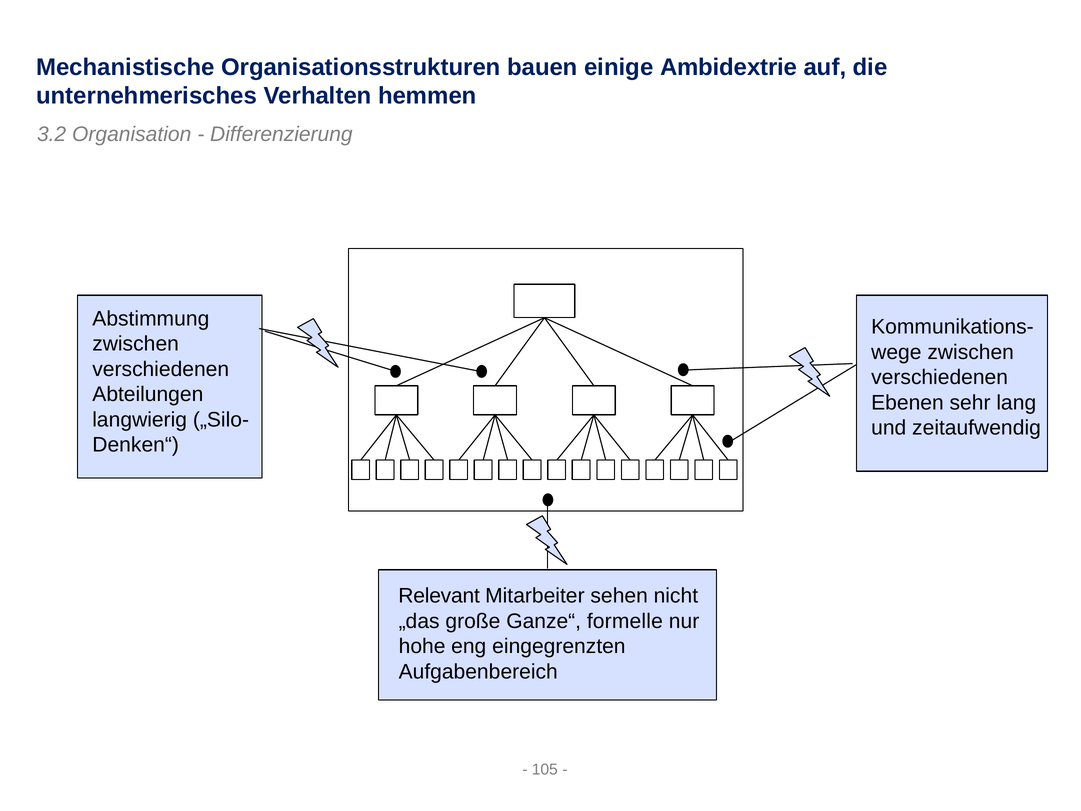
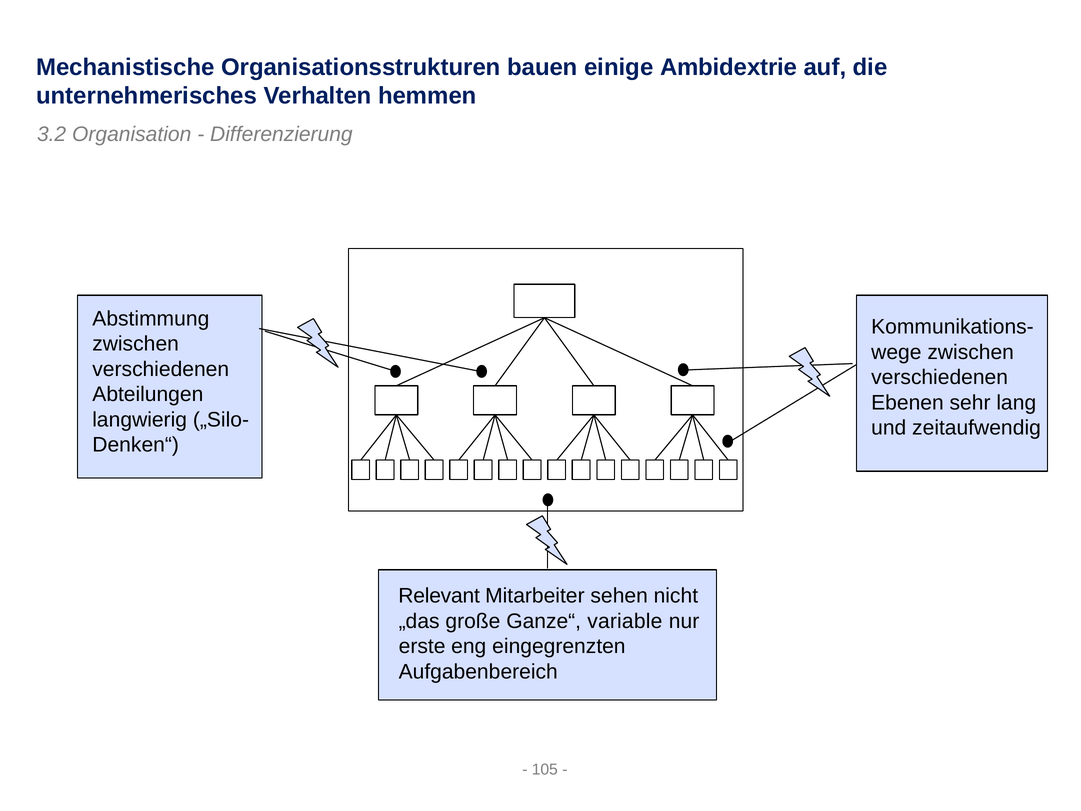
formelle: formelle -> variable
hohe: hohe -> erste
